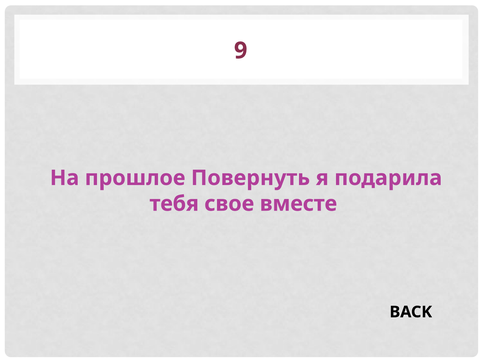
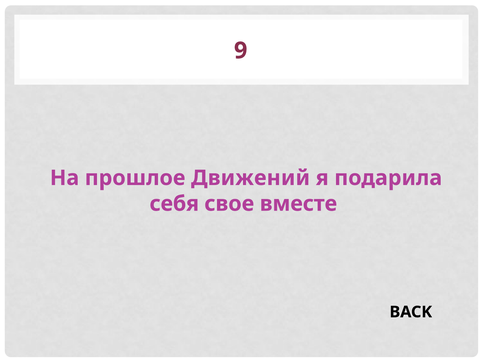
Повернуть: Повернуть -> Движений
тебя: тебя -> себя
